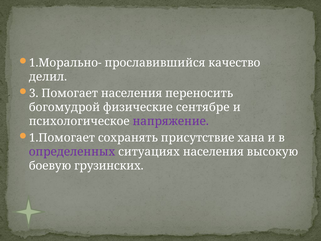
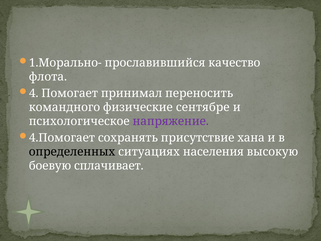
делил: делил -> флота
3: 3 -> 4
Помогает населения: населения -> принимал
богомудрой: богомудрой -> командного
1.Помогает: 1.Помогает -> 4.Помогает
определенных colour: purple -> black
грузинских: грузинских -> сплачивает
